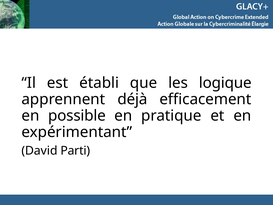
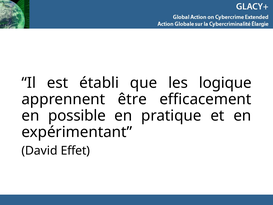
déjà: déjà -> être
Parti: Parti -> Effet
